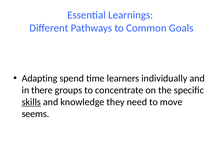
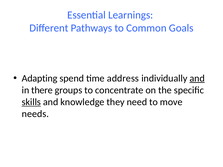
learners: learners -> address
and at (197, 78) underline: none -> present
seems: seems -> needs
